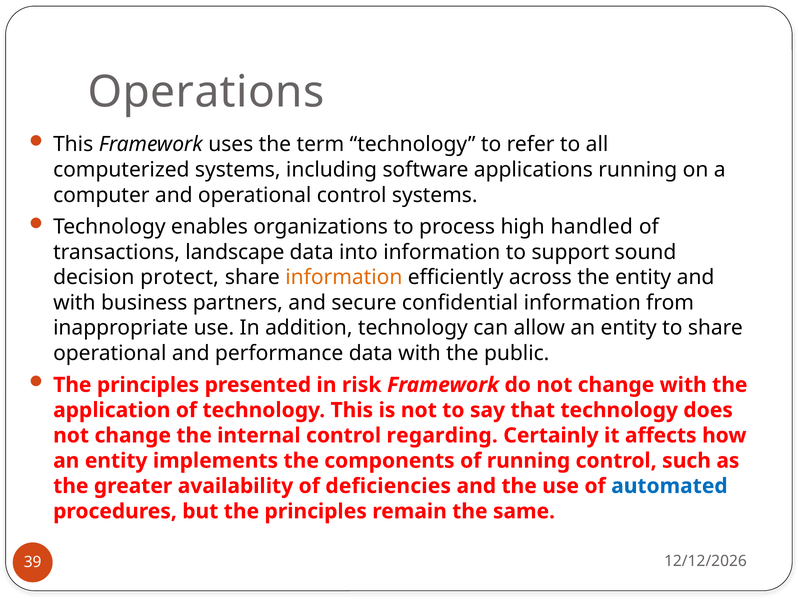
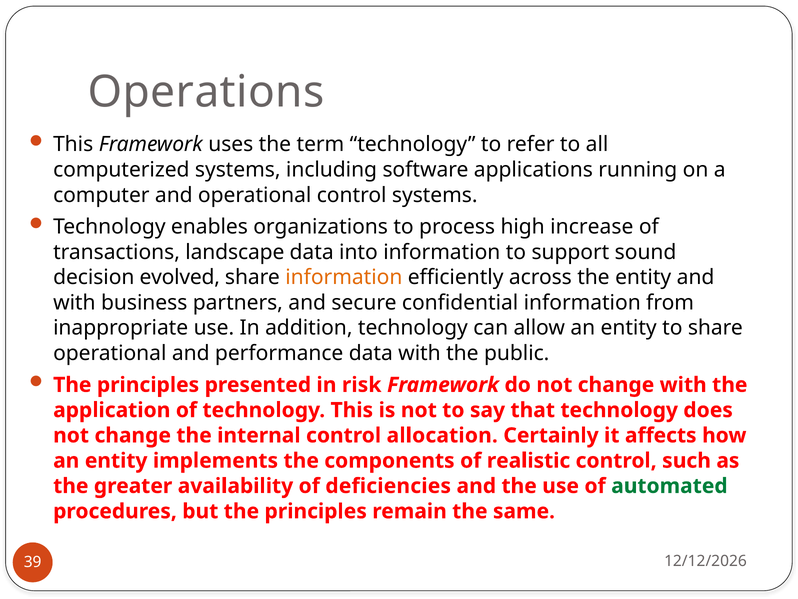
handled: handled -> increase
protect: protect -> evolved
regarding: regarding -> allocation
of running: running -> realistic
automated colour: blue -> green
